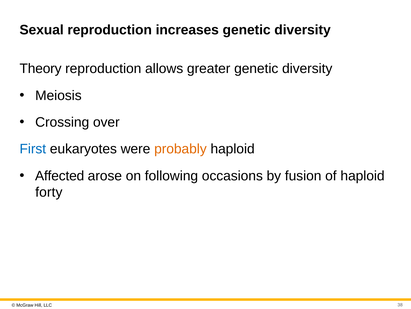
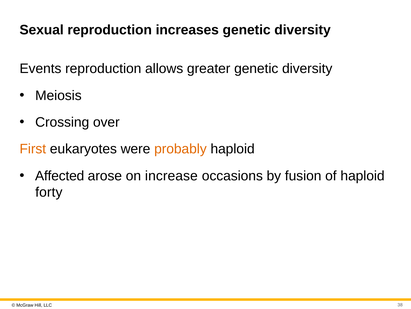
Theory: Theory -> Events
First colour: blue -> orange
following: following -> increase
